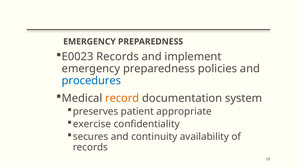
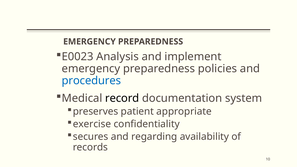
E0023 Records: Records -> Analysis
record colour: orange -> black
continuity: continuity -> regarding
